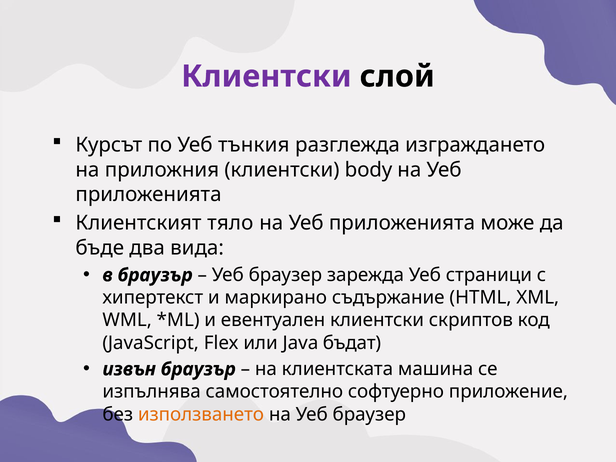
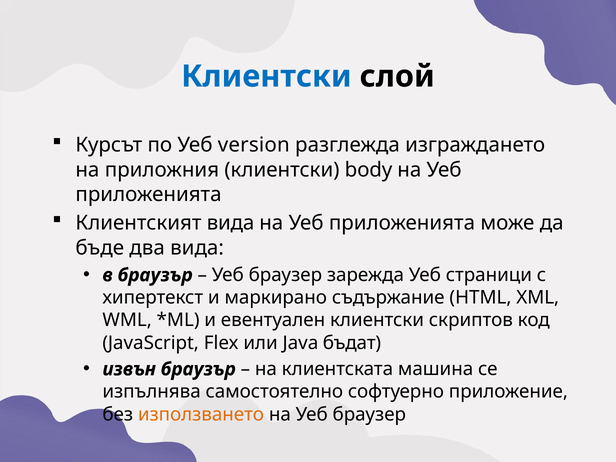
Клиентски at (266, 76) colour: purple -> blue
тънкия: тънкия -> version
Клиентският тяло: тяло -> вида
